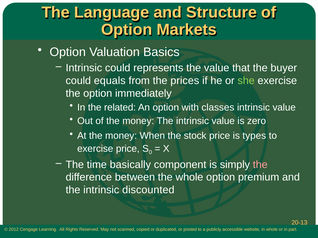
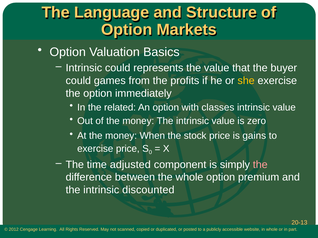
equals: equals -> games
prices: prices -> profits
she colour: light green -> yellow
types: types -> gains
basically: basically -> adjusted
